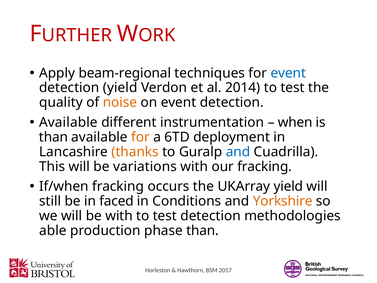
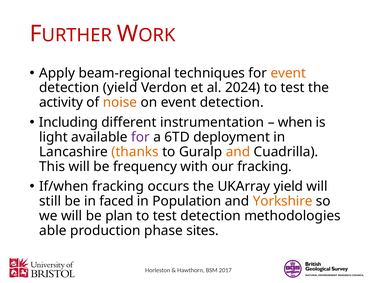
event at (288, 73) colour: blue -> orange
2014: 2014 -> 2024
quality: quality -> activity
Available at (68, 122): Available -> Including
than at (53, 137): than -> light
for at (140, 137) colour: orange -> purple
and at (238, 152) colour: blue -> orange
variations: variations -> frequency
Conditions: Conditions -> Population
be with: with -> plan
phase than: than -> sites
